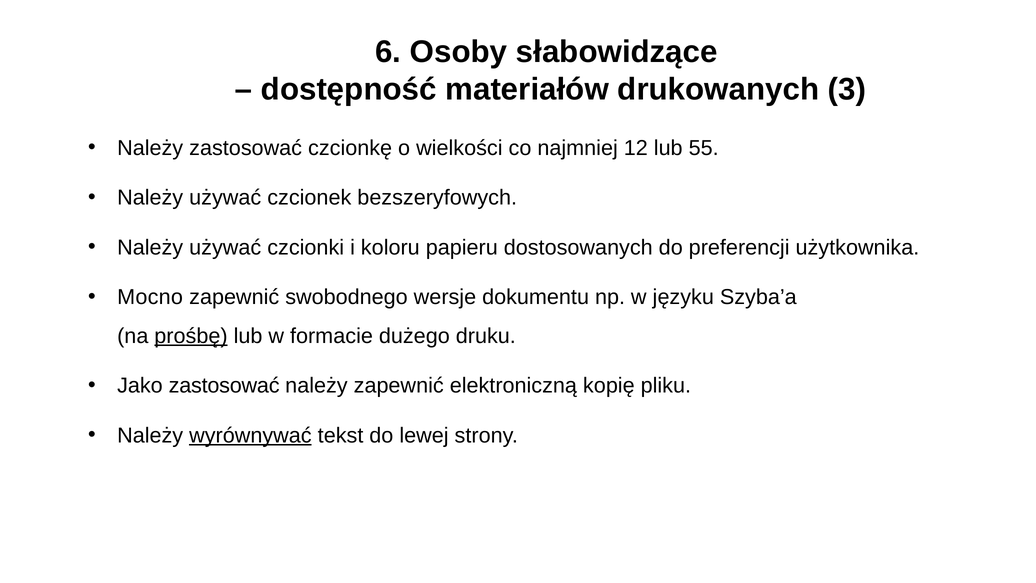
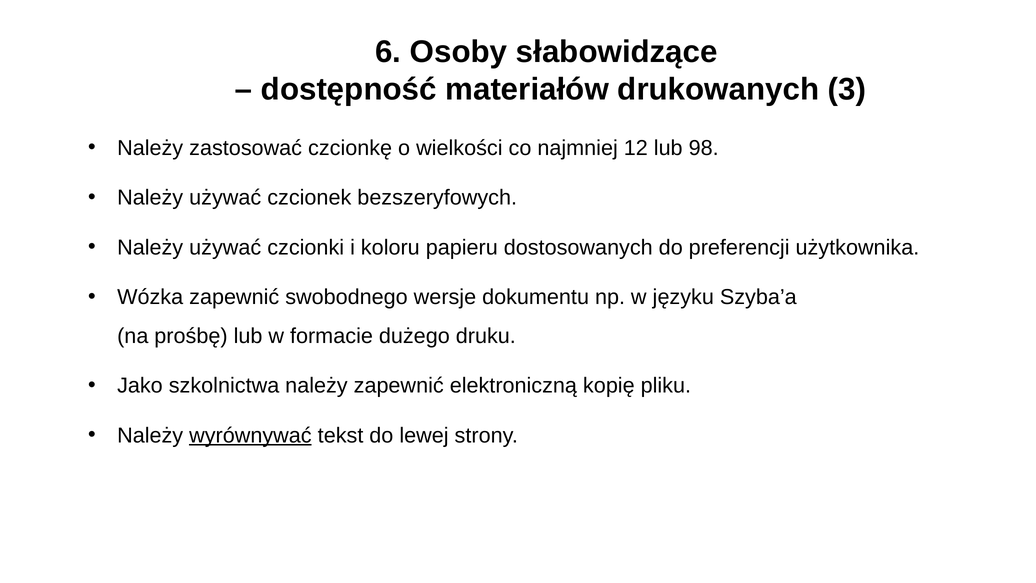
55: 55 -> 98
Mocno: Mocno -> Wózka
prośbę underline: present -> none
Jako zastosować: zastosować -> szkolnictwa
